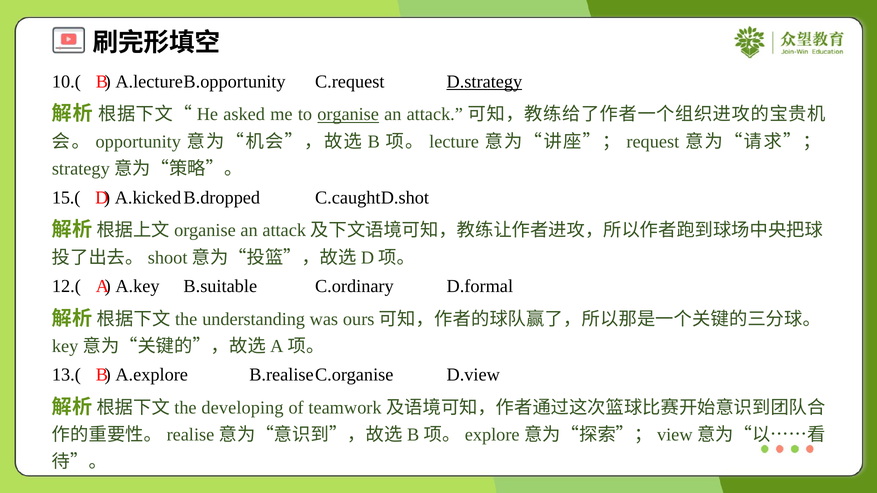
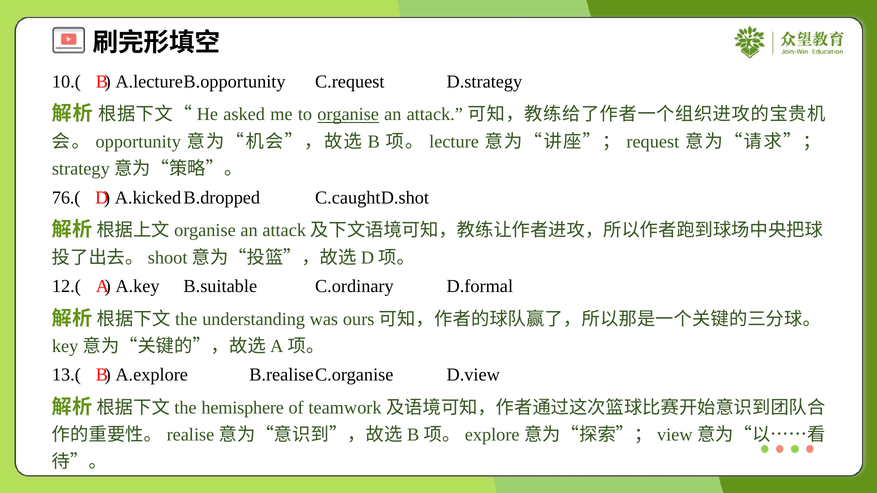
D.strategy underline: present -> none
15.(: 15.( -> 76.(
developing: developing -> hemisphere
